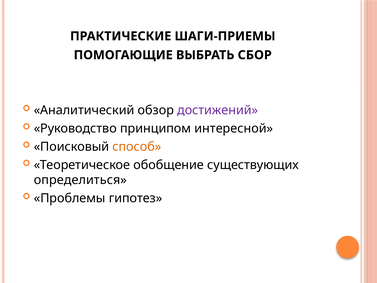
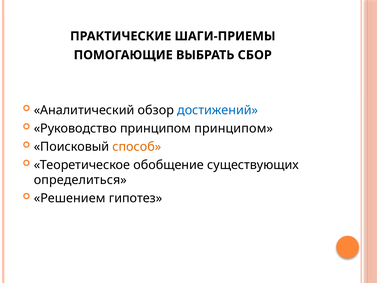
достижений colour: purple -> blue
принципом интересной: интересной -> принципом
Проблемы: Проблемы -> Решением
